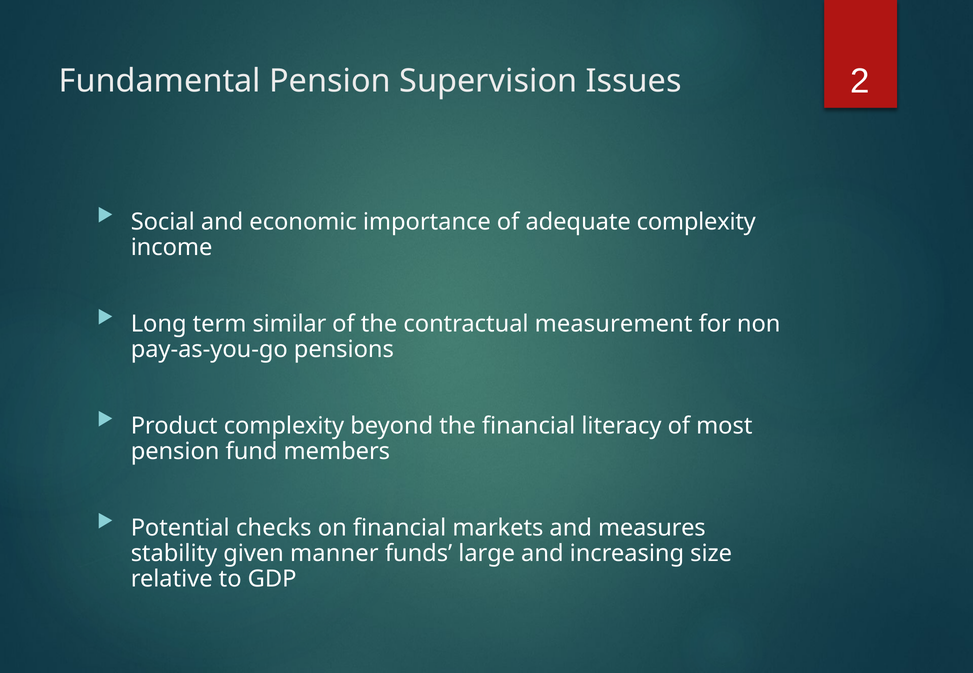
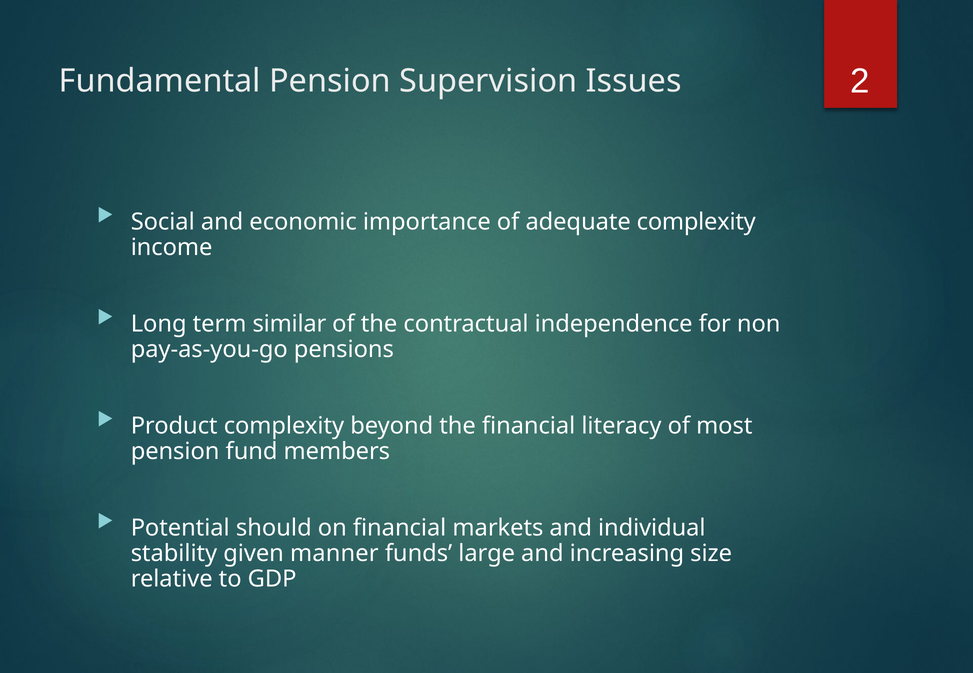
measurement: measurement -> independence
checks: checks -> should
measures: measures -> individual
